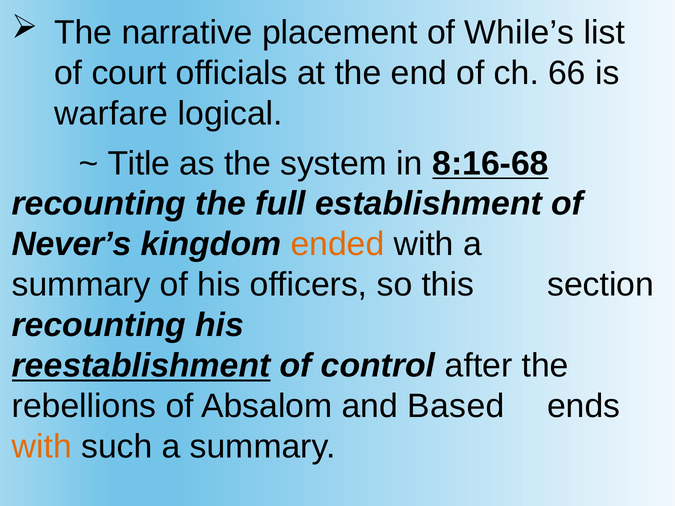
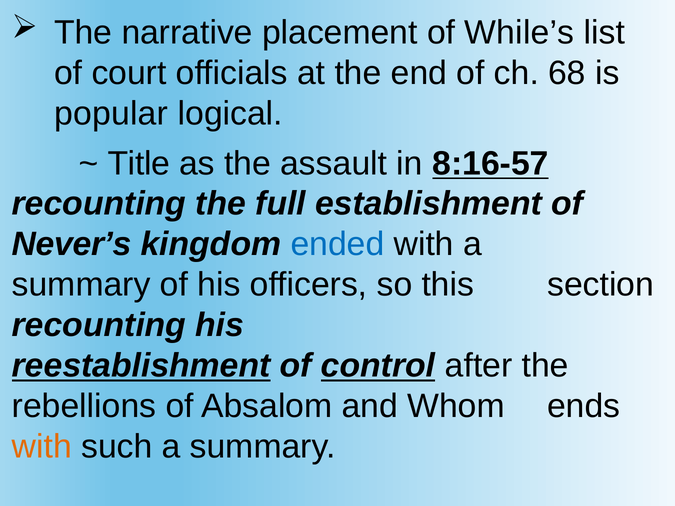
66: 66 -> 68
warfare: warfare -> popular
system: system -> assault
8:16-68: 8:16-68 -> 8:16-57
ended colour: orange -> blue
control underline: none -> present
Based: Based -> Whom
